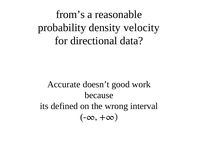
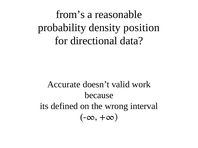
velocity: velocity -> position
good: good -> valid
